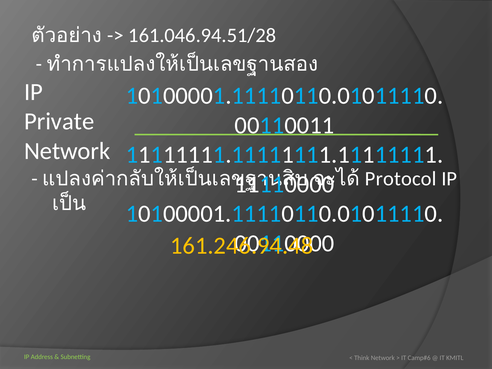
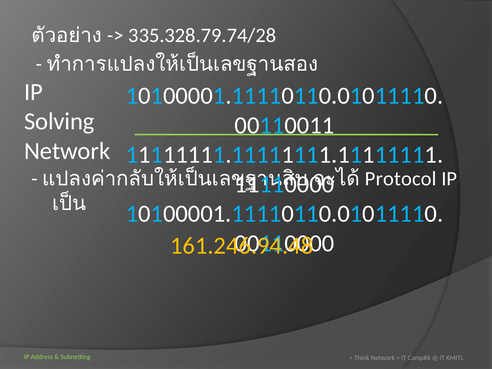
161.046.94.51/28: 161.046.94.51/28 -> 335.328.79.74/28
Private: Private -> Solving
